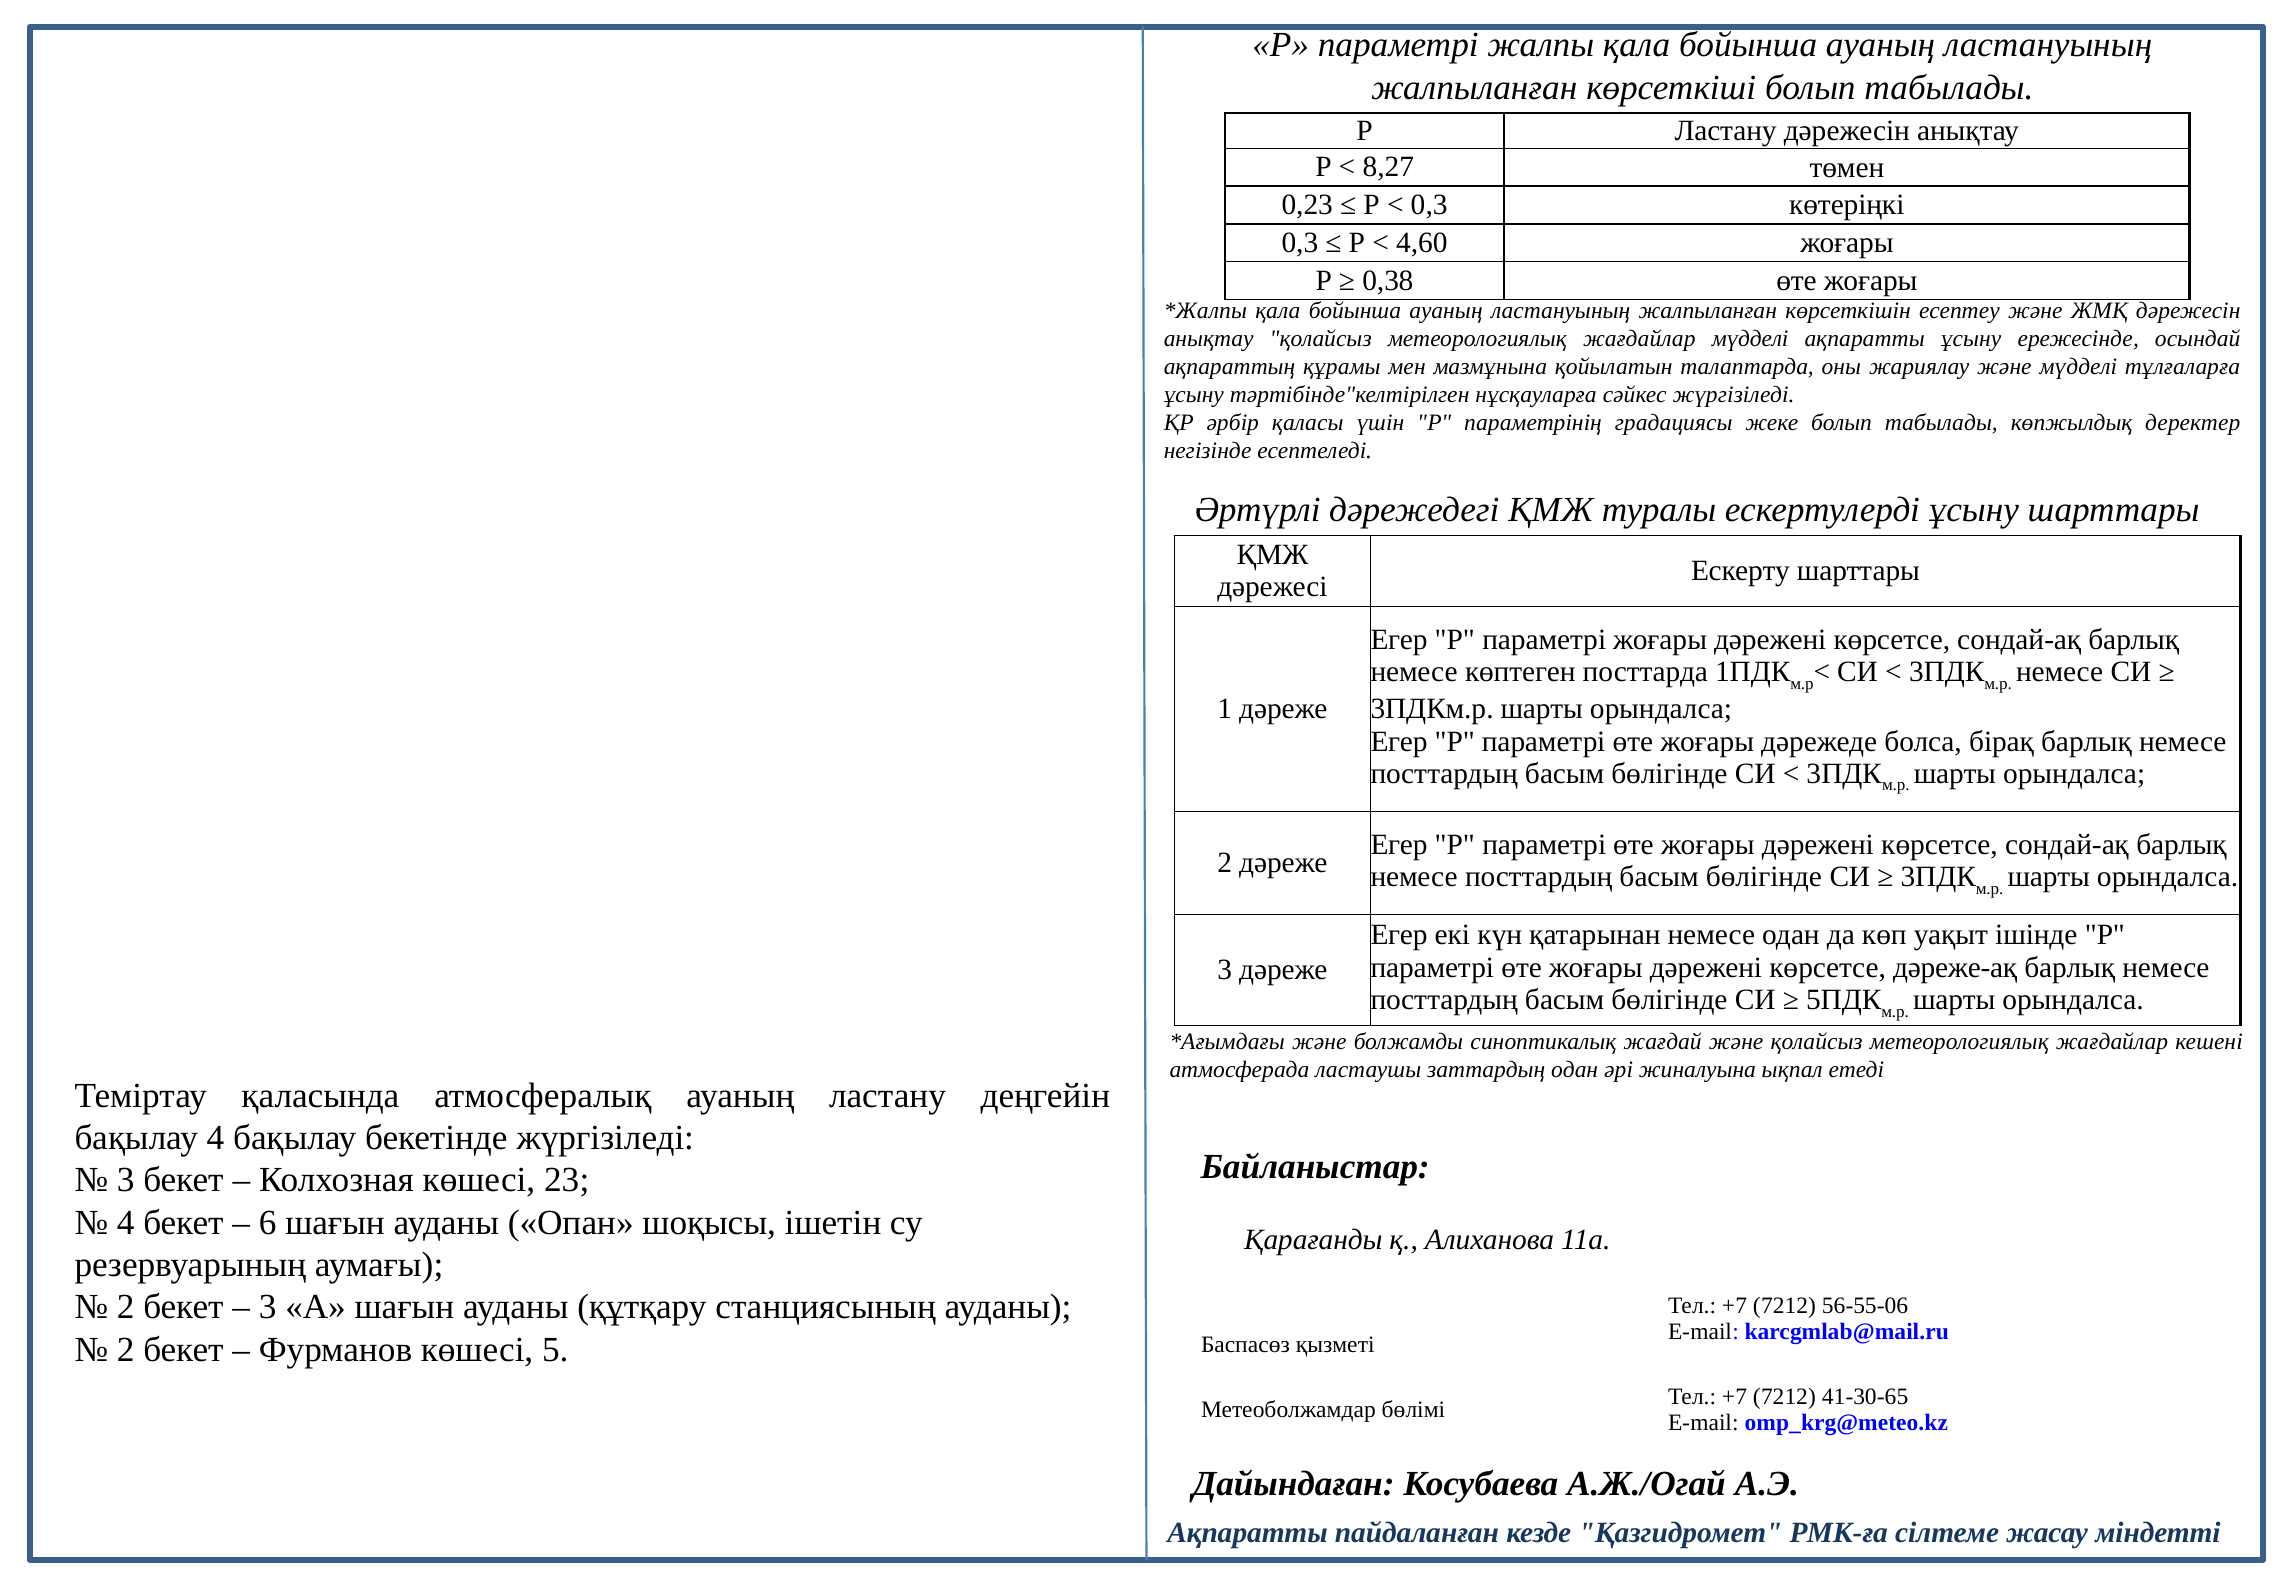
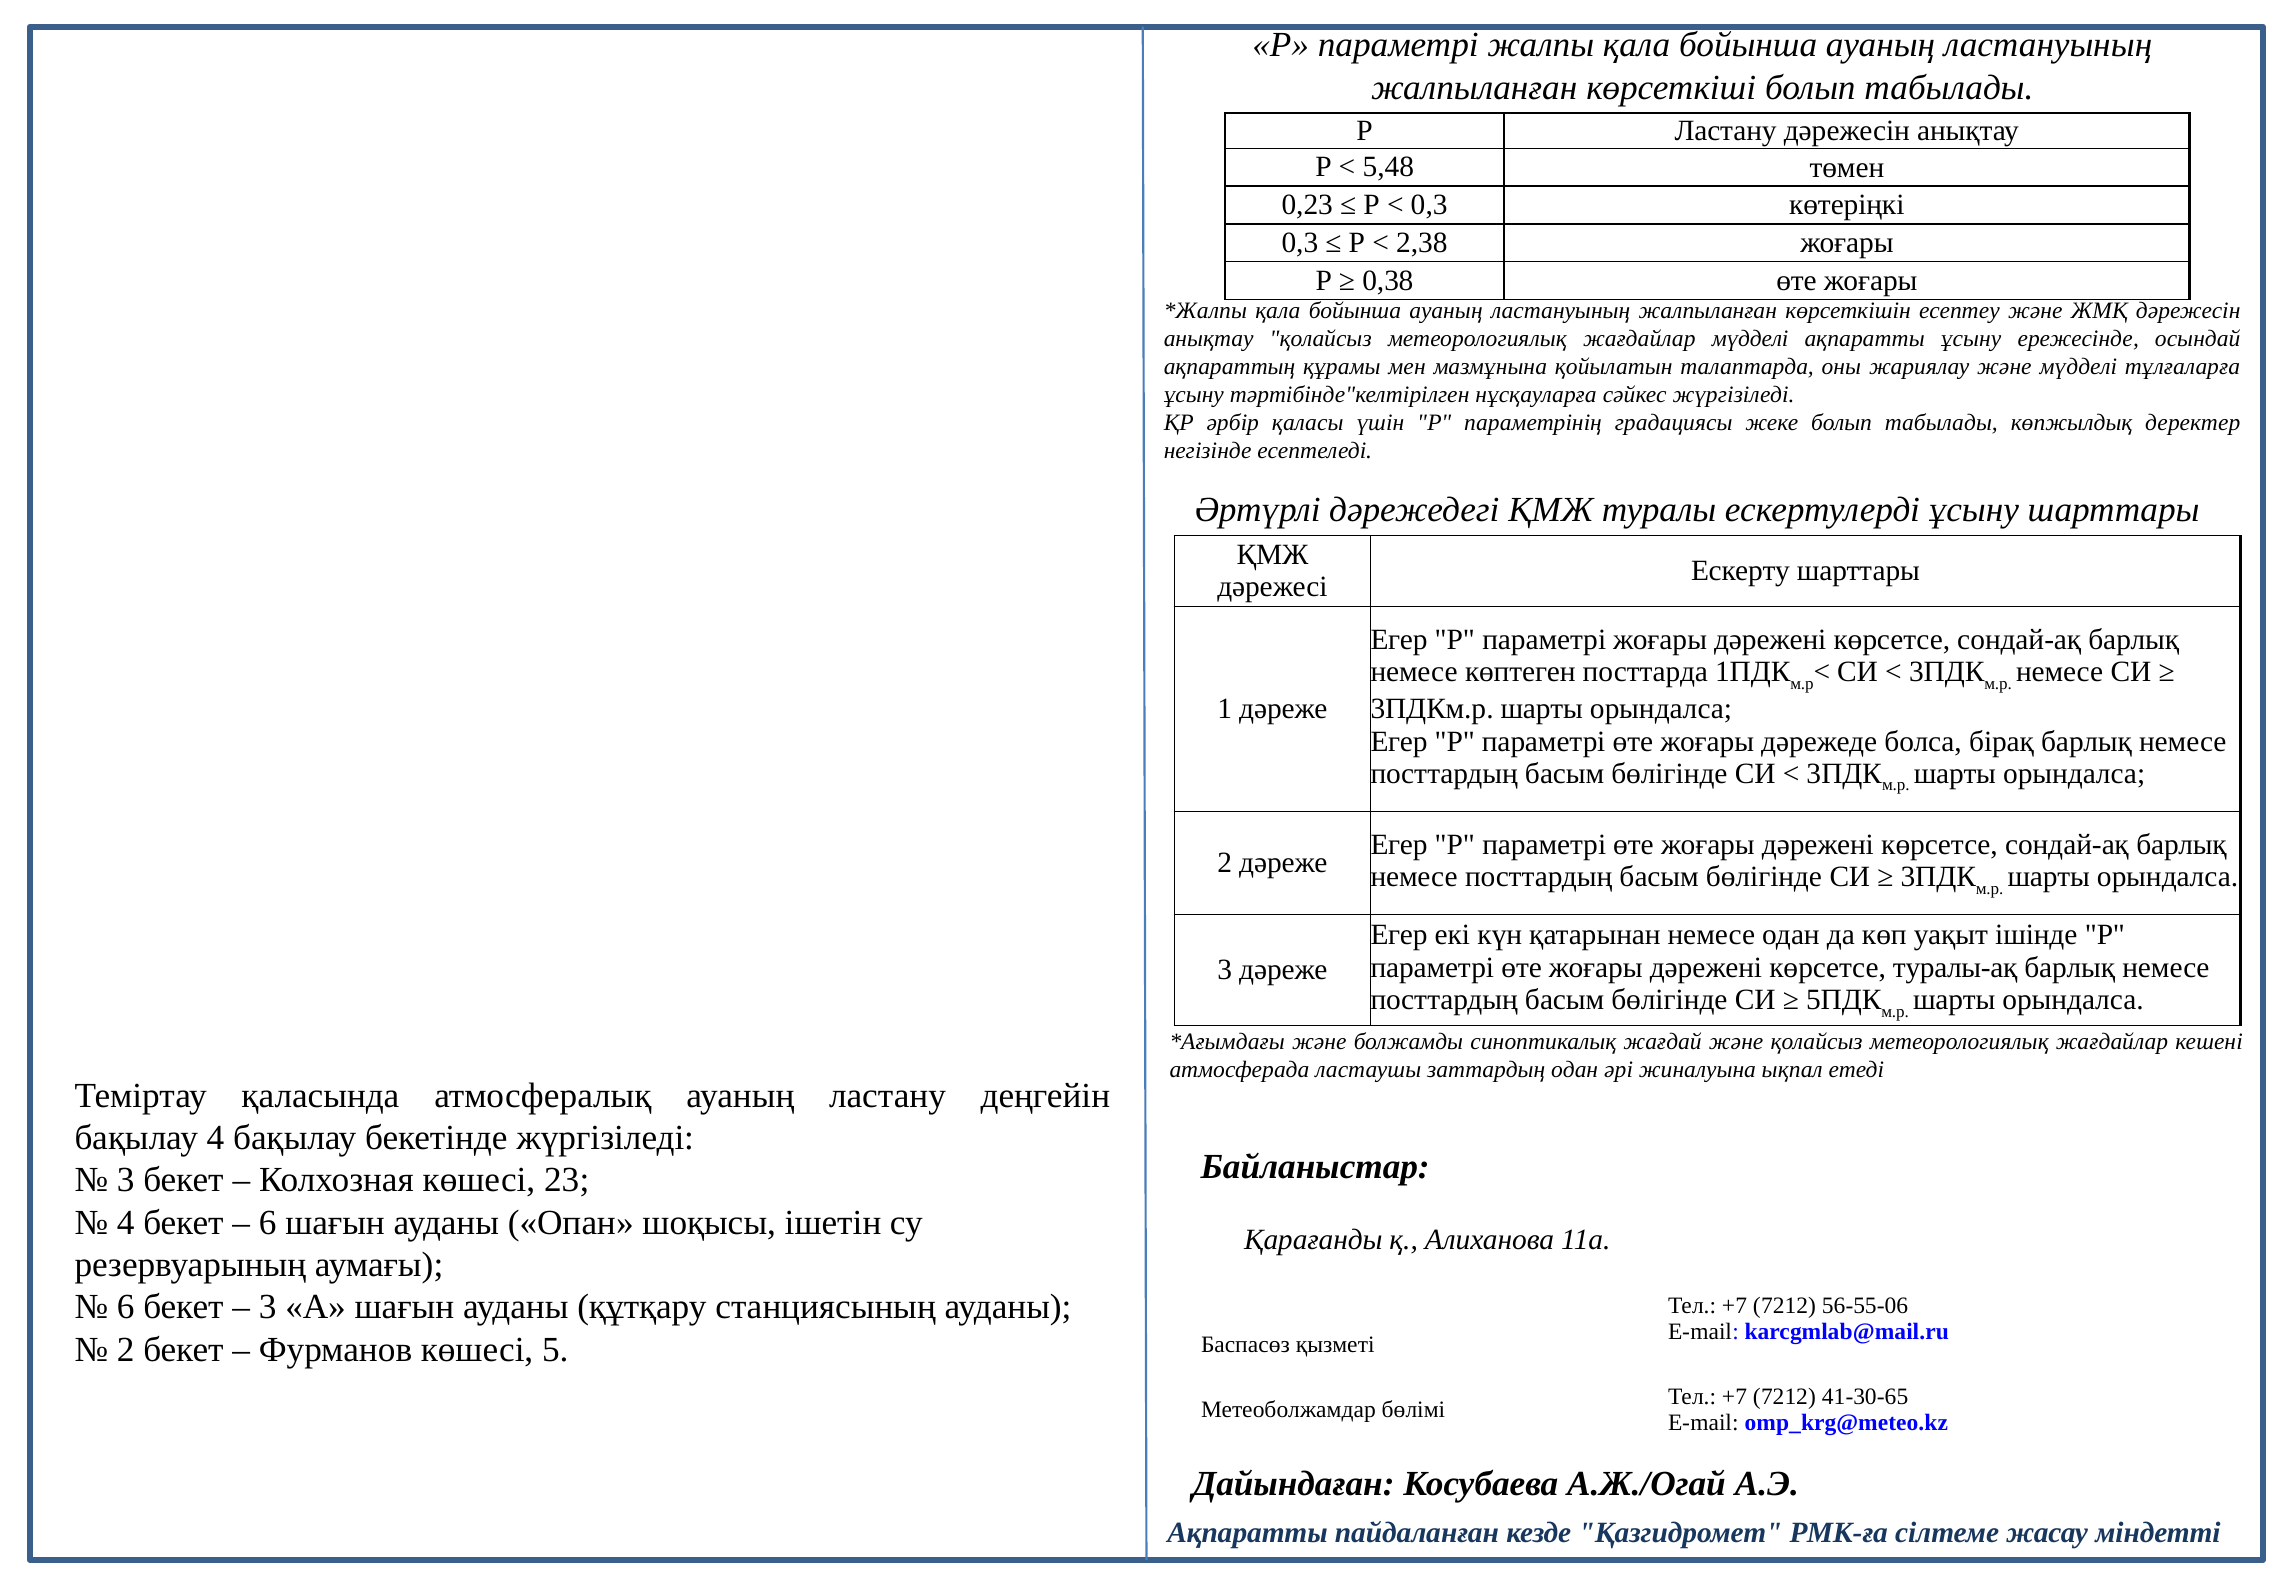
8,27: 8,27 -> 5,48
4,60: 4,60 -> 2,38
дәреже-ақ: дәреже-ақ -> туралы-ақ
2 at (126, 1307): 2 -> 6
